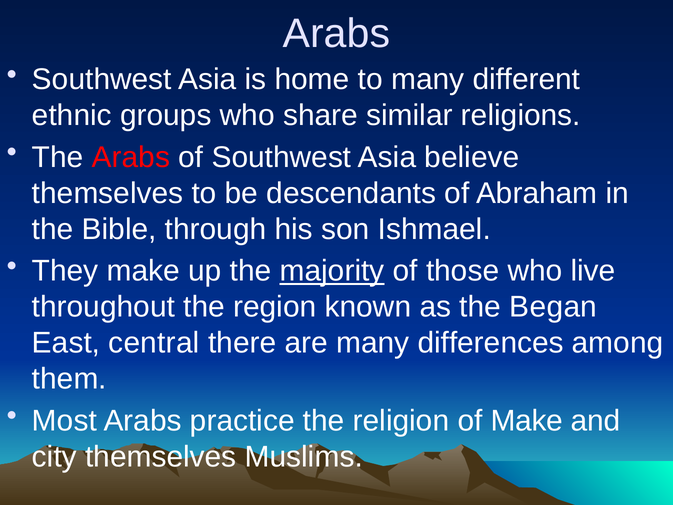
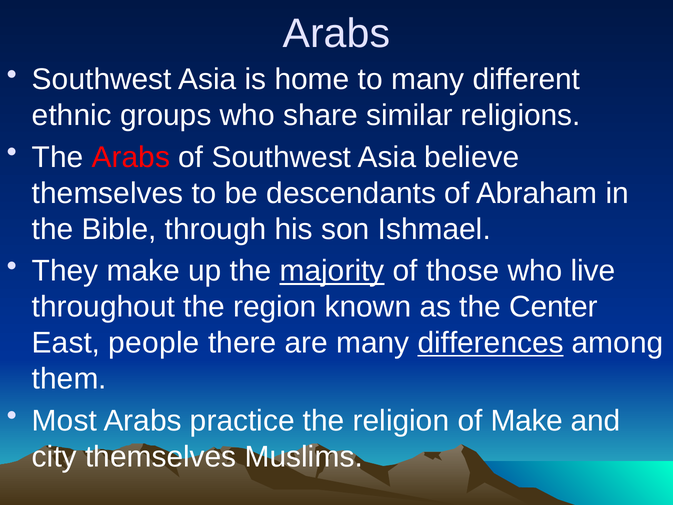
Began: Began -> Center
central: central -> people
differences underline: none -> present
